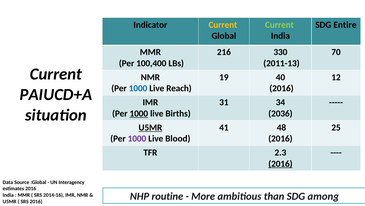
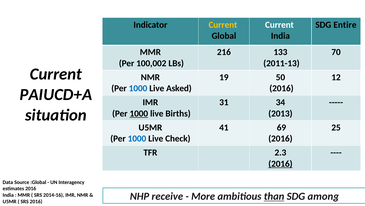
Current at (279, 25) colour: light green -> white
330: 330 -> 133
100,400: 100,400 -> 100,002
40: 40 -> 50
Reach: Reach -> Asked
2036: 2036 -> 2013
U5MR at (150, 127) underline: present -> none
48: 48 -> 69
1000 at (137, 138) colour: purple -> blue
Blood: Blood -> Check
routine: routine -> receive
than underline: none -> present
